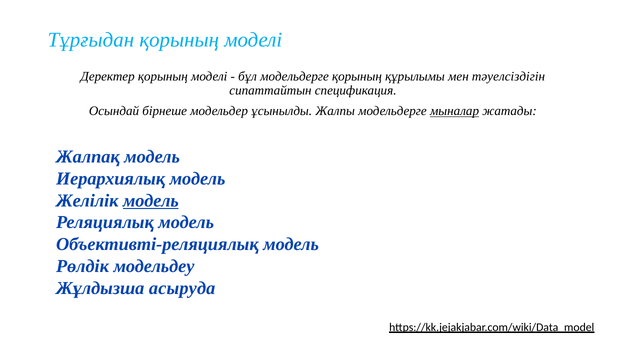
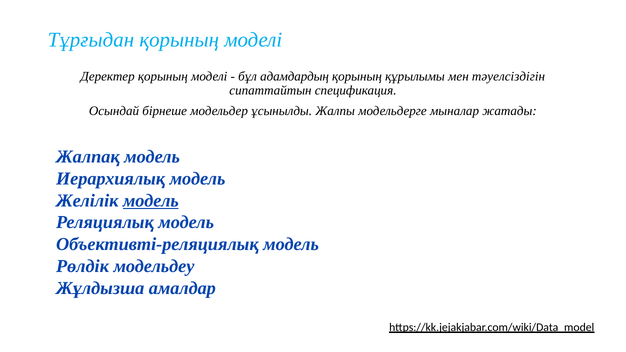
бұл модельдерге: модельдерге -> адамдардың
мыналар underline: present -> none
асыруда: асыруда -> амалдар
